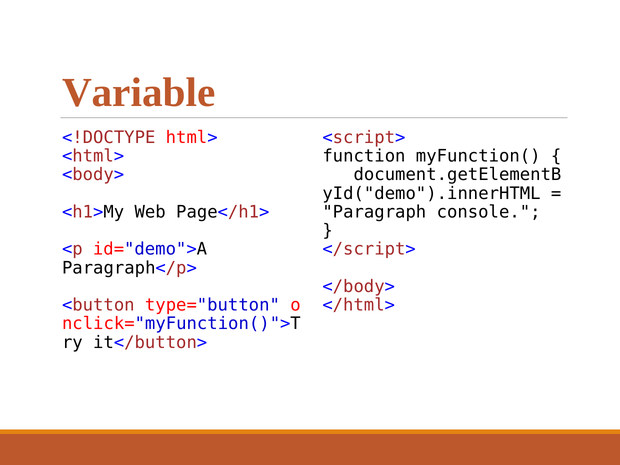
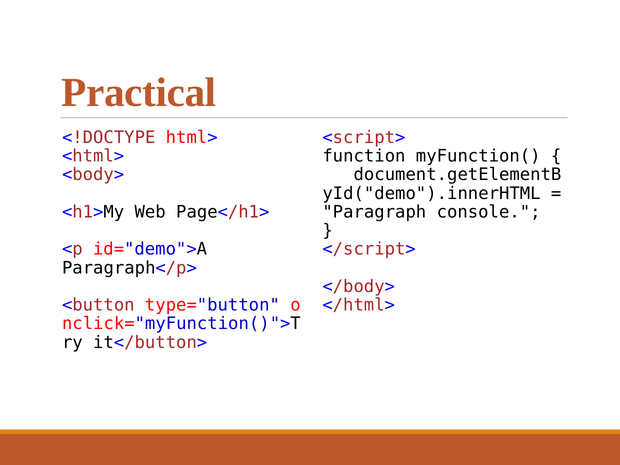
Variable: Variable -> Practical
